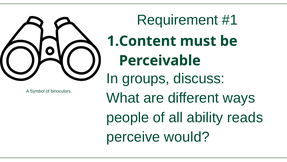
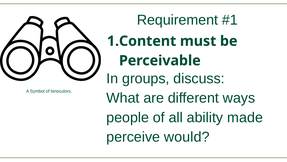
reads: reads -> made
